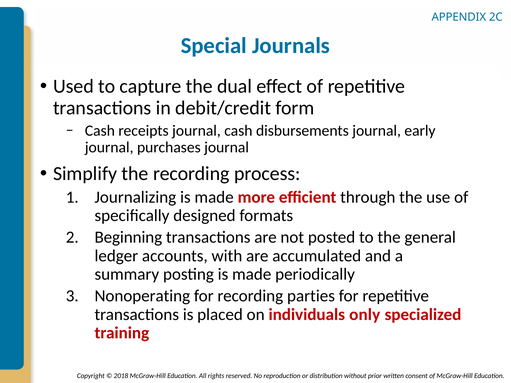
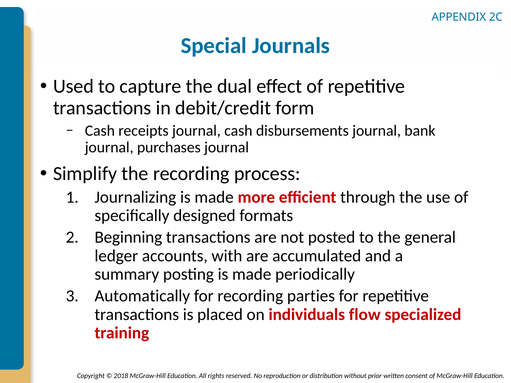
early: early -> bank
Nonoperating: Nonoperating -> Automatically
only: only -> flow
